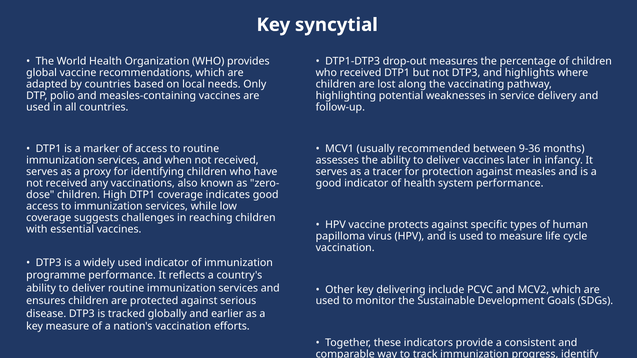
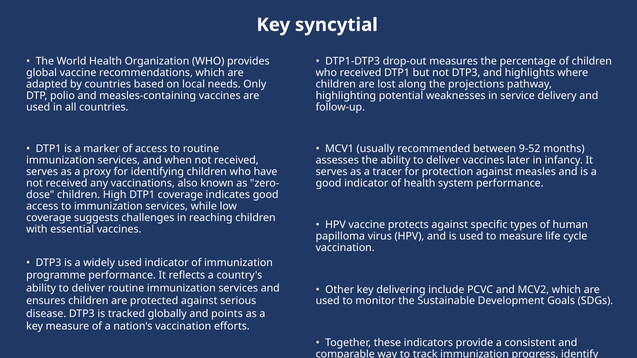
vaccinating: vaccinating -> projections
9-36: 9-36 -> 9-52
earlier: earlier -> points
